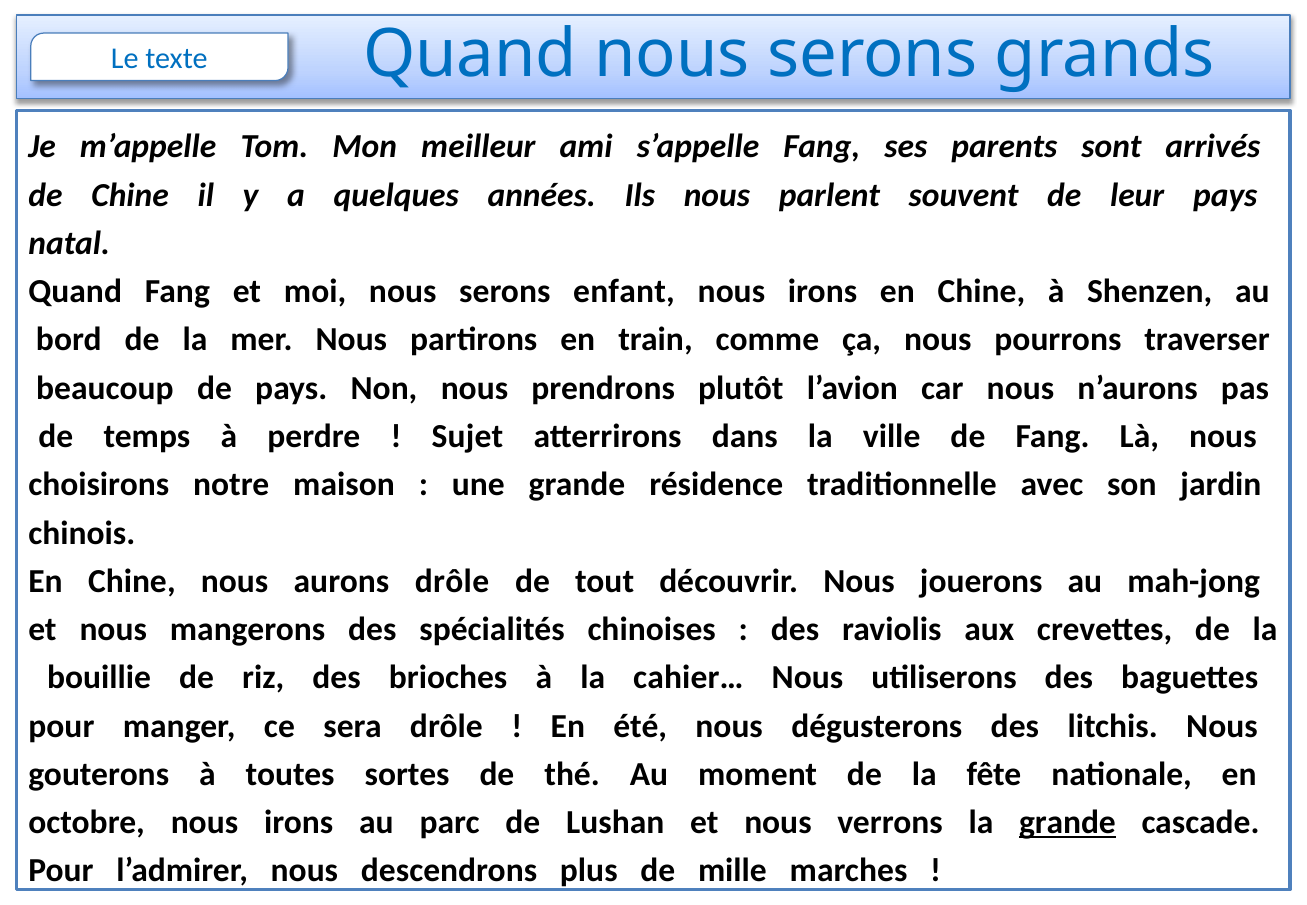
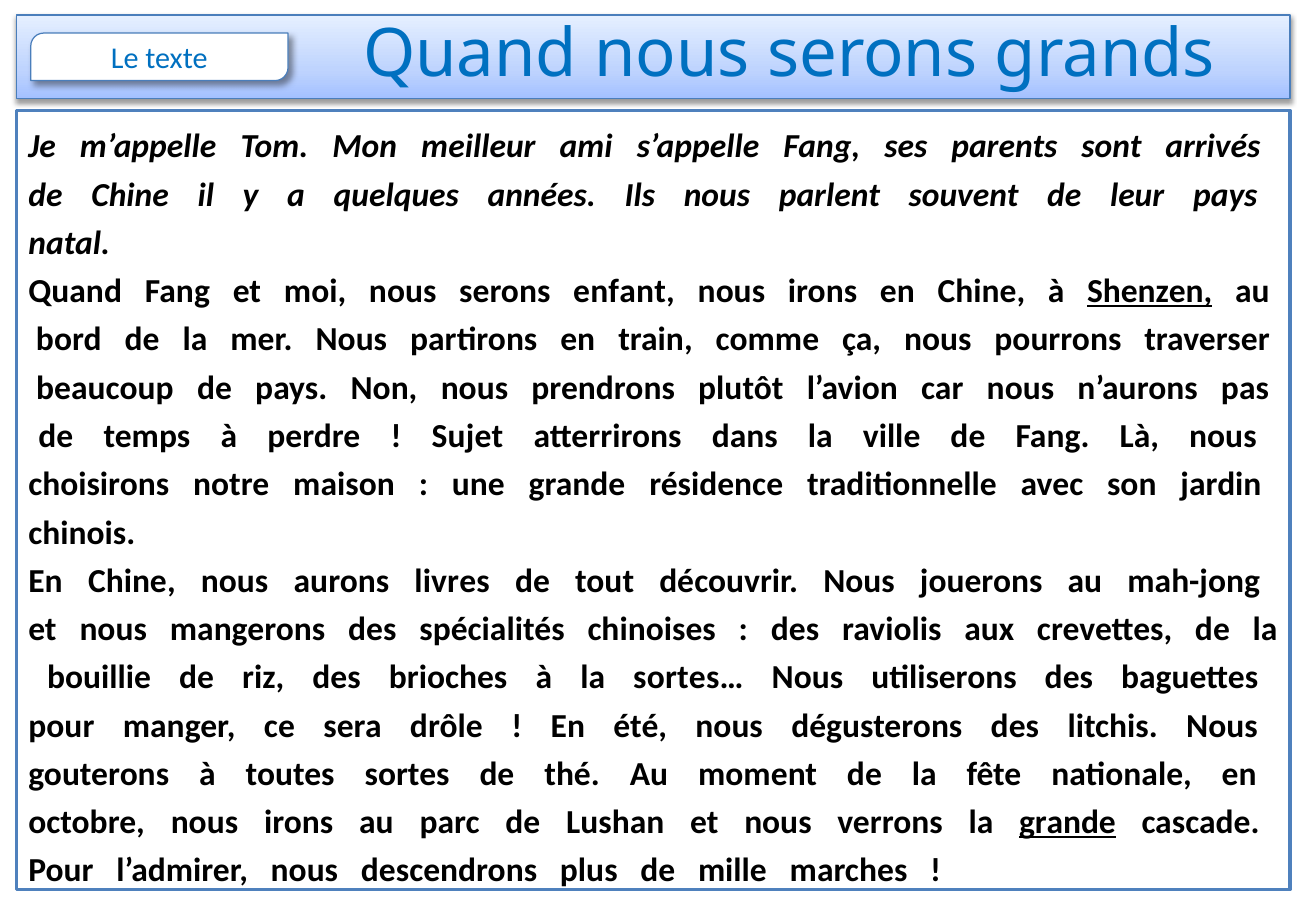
Shenzen underline: none -> present
aurons drôle: drôle -> livres
cahier…: cahier… -> sortes…
